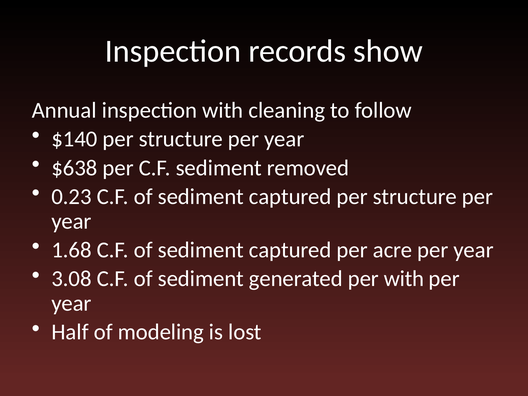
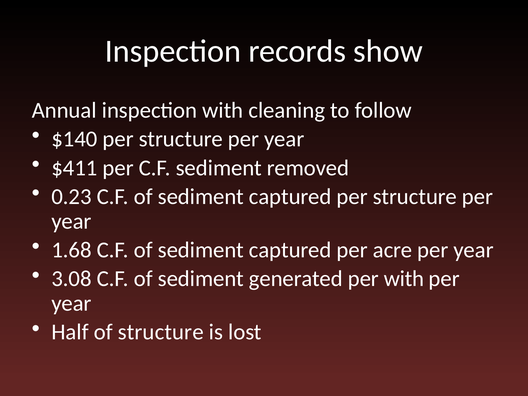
$638: $638 -> $411
of modeling: modeling -> structure
